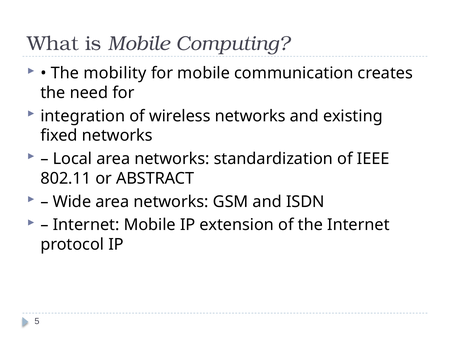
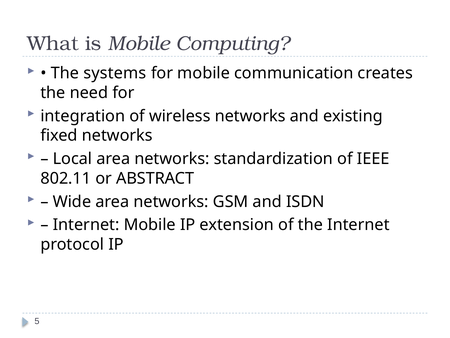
mobility: mobility -> systems
